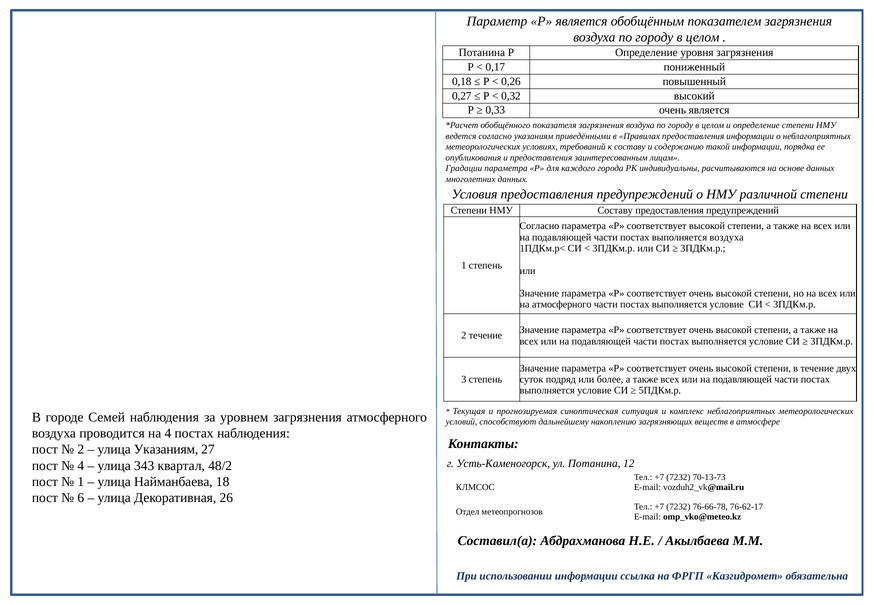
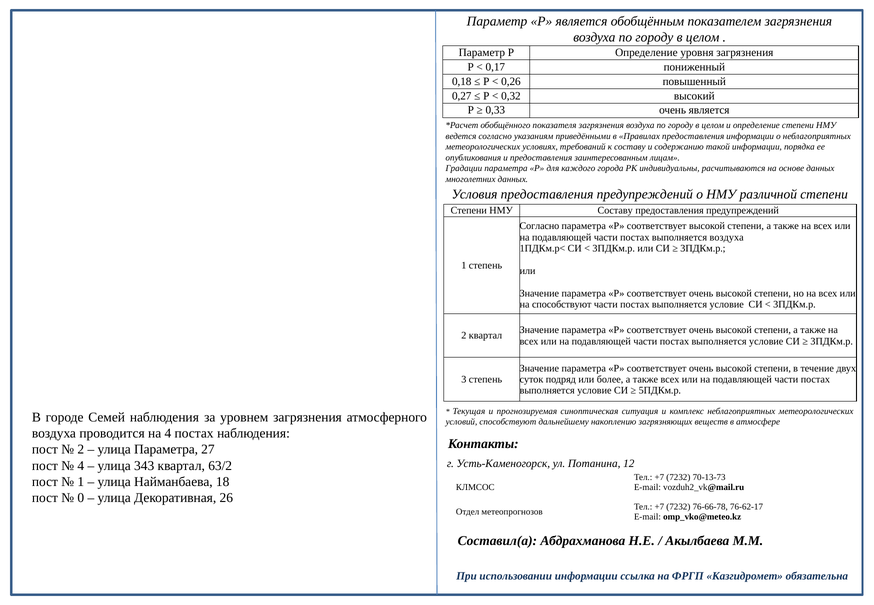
Потанина at (482, 53): Потанина -> Параметр
на атмосферного: атмосферного -> способствуют
2 течение: течение -> квартал
улица Указаниям: Указаниям -> Параметра
48/2: 48/2 -> 63/2
6: 6 -> 0
